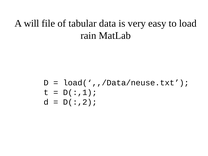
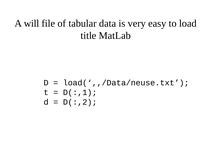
rain: rain -> title
